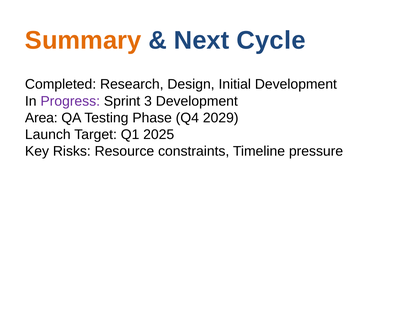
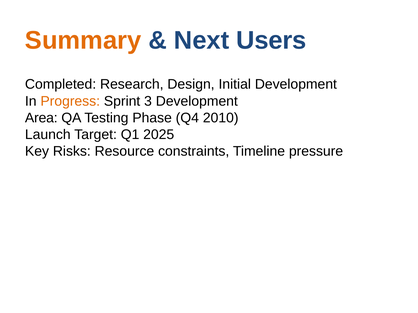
Cycle: Cycle -> Users
Progress colour: purple -> orange
2029: 2029 -> 2010
